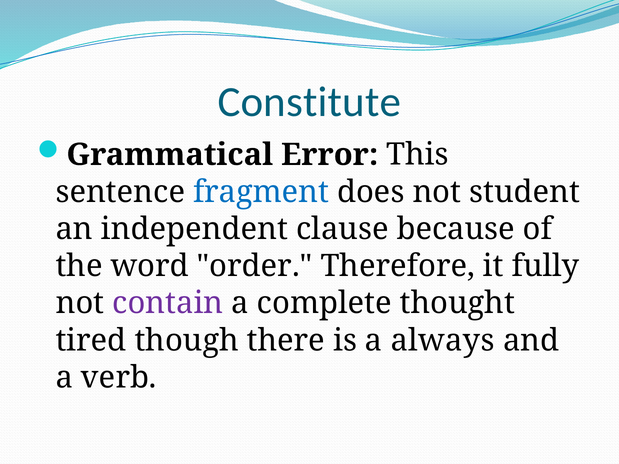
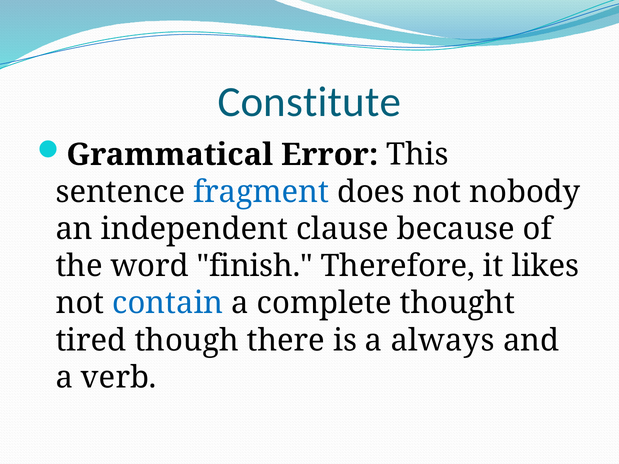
student: student -> nobody
order: order -> finish
fully: fully -> likes
contain colour: purple -> blue
